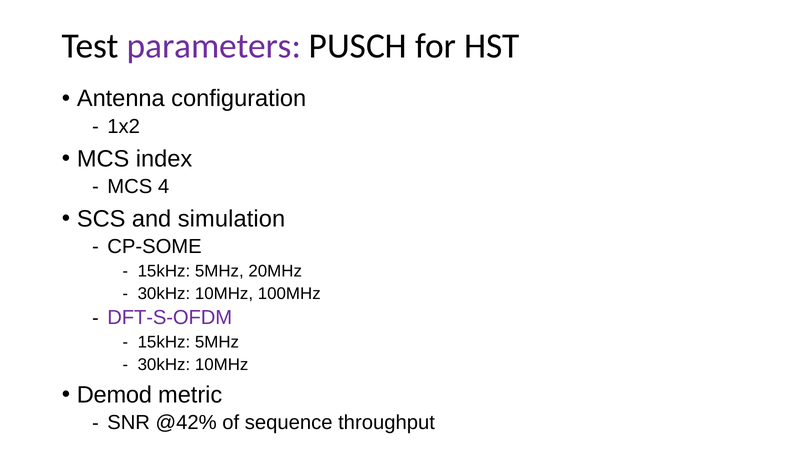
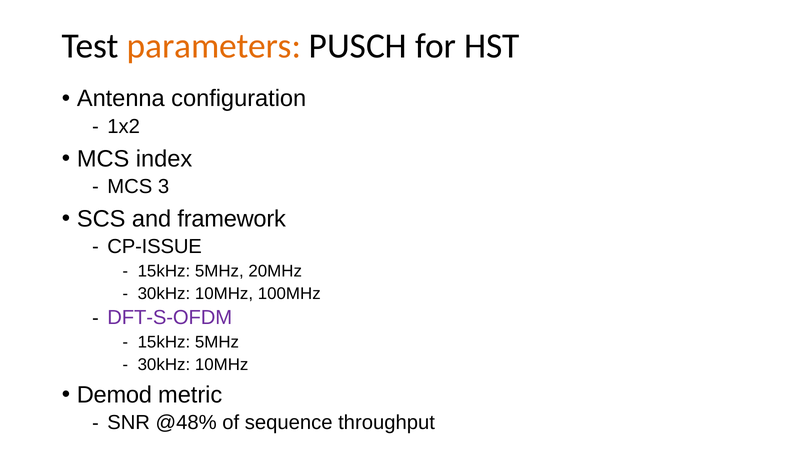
parameters colour: purple -> orange
4: 4 -> 3
simulation: simulation -> framework
CP-SOME: CP-SOME -> CP-ISSUE
@42%: @42% -> @48%
